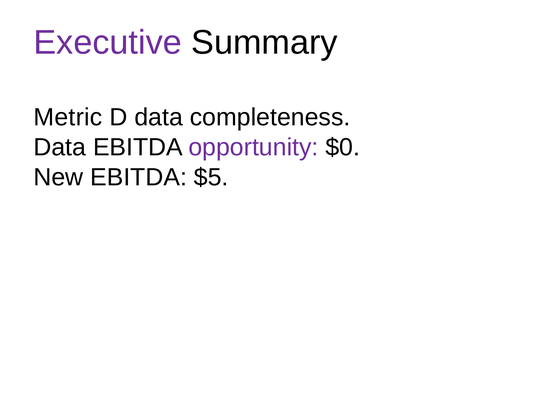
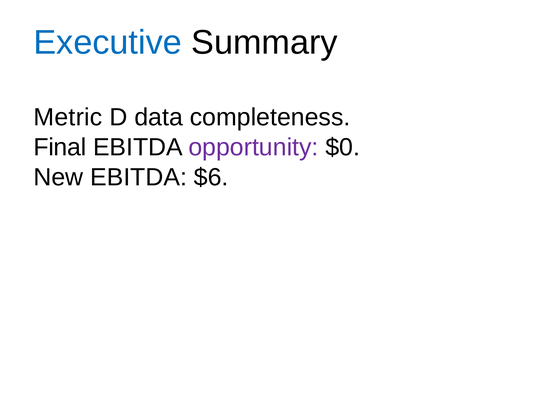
Executive colour: purple -> blue
Data at (60, 147): Data -> Final
$5: $5 -> $6
